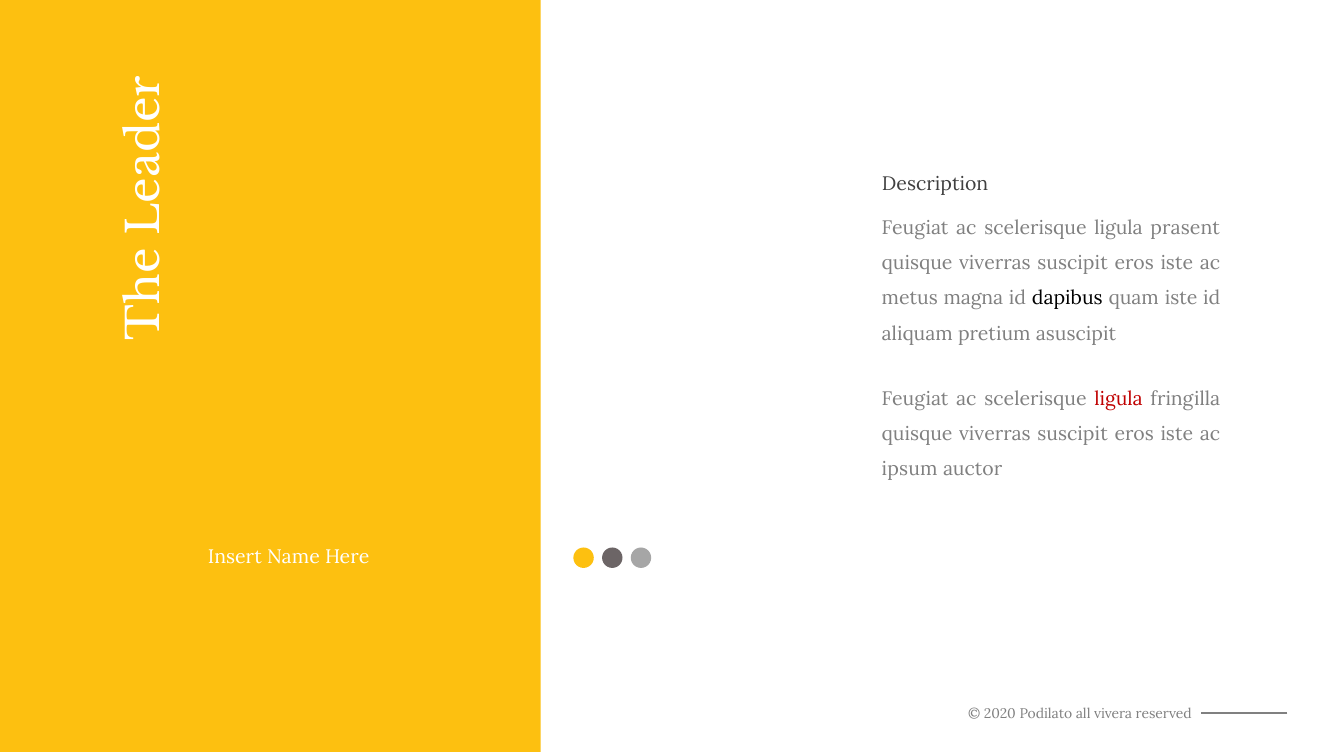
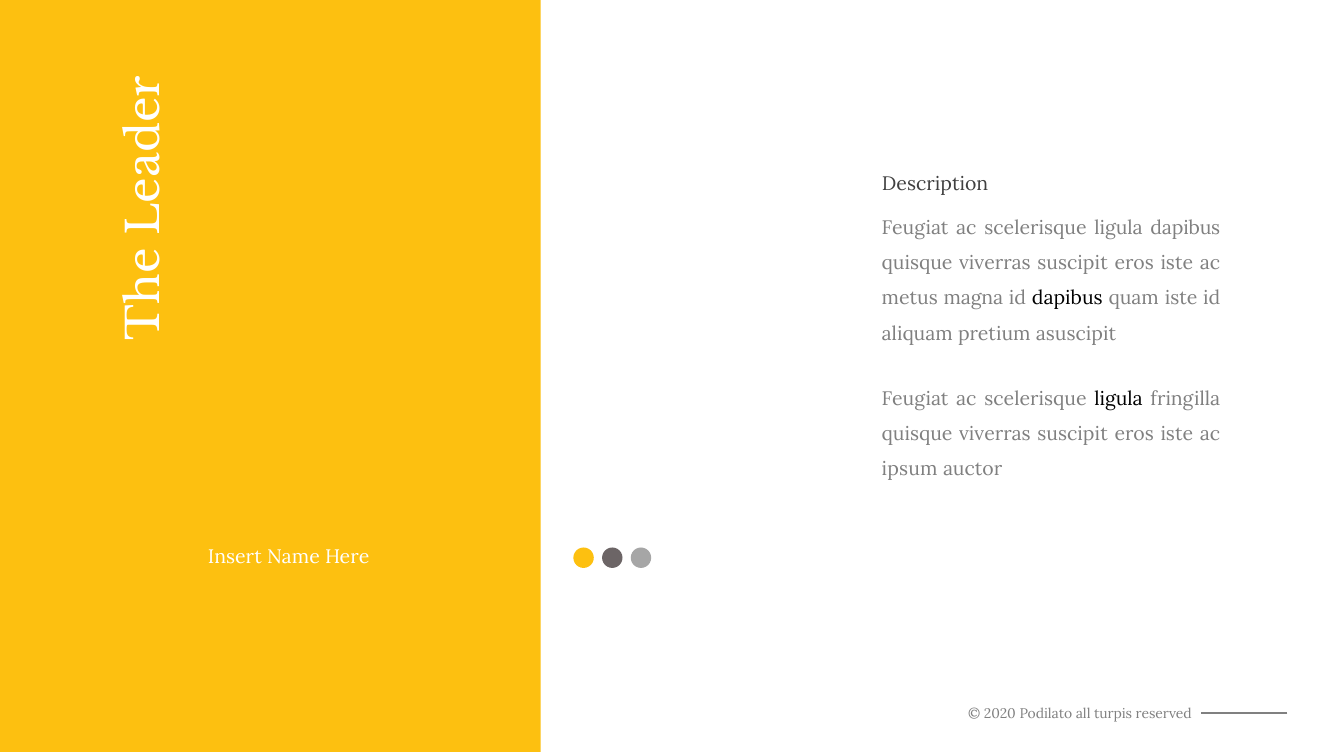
ligula prasent: prasent -> dapibus
ligula at (1119, 399) colour: red -> black
vivera: vivera -> turpis
